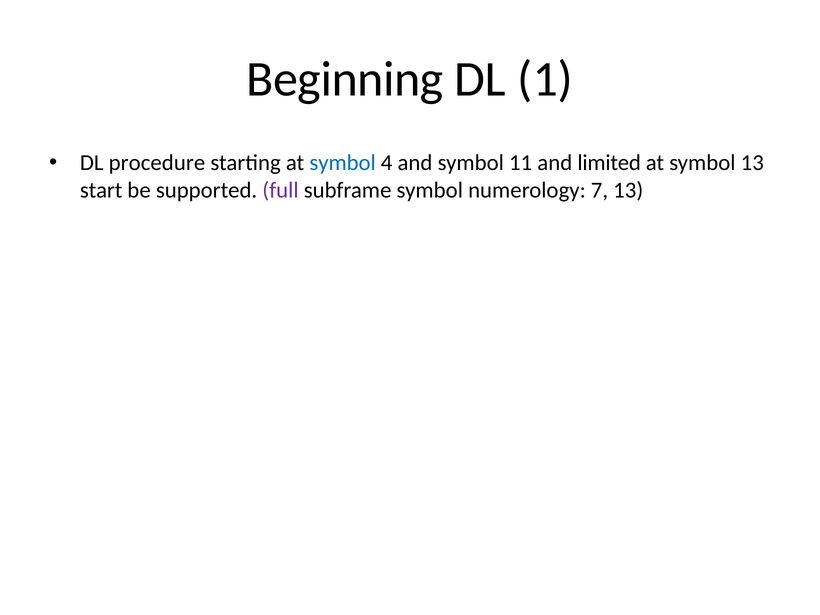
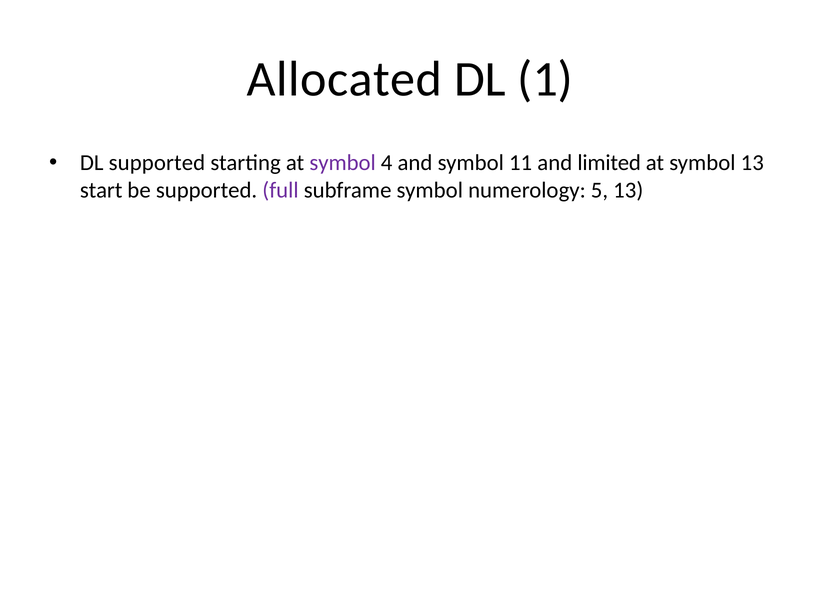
Beginning: Beginning -> Allocated
DL procedure: procedure -> supported
symbol at (343, 163) colour: blue -> purple
7: 7 -> 5
